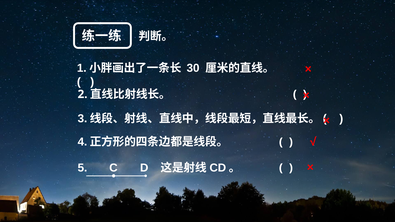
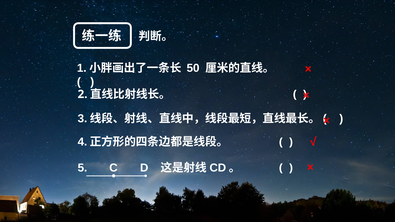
30: 30 -> 50
